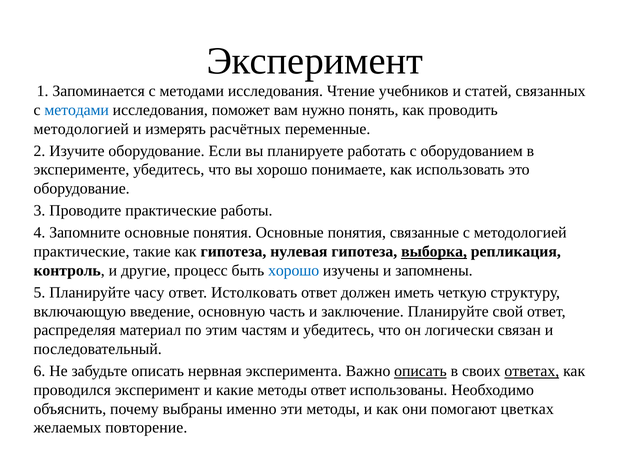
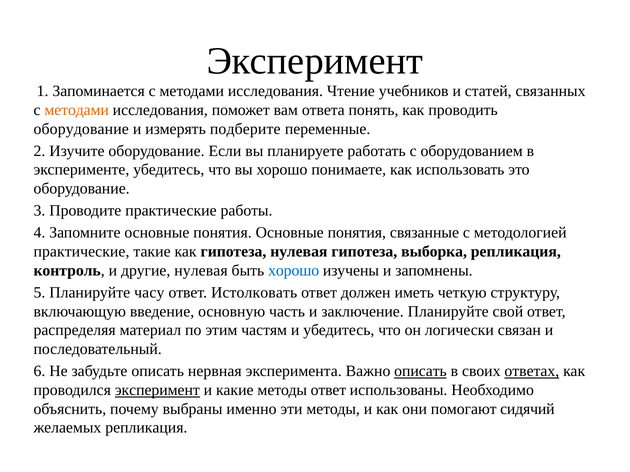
методами at (77, 110) colour: blue -> orange
нужно: нужно -> ответа
методологией at (81, 129): методологией -> оборудование
расчётных: расчётных -> подберите
выборка underline: present -> none
другие процесс: процесс -> нулевая
эксперимент at (157, 390) underline: none -> present
цветках: цветках -> сидячий
желаемых повторение: повторение -> репликация
